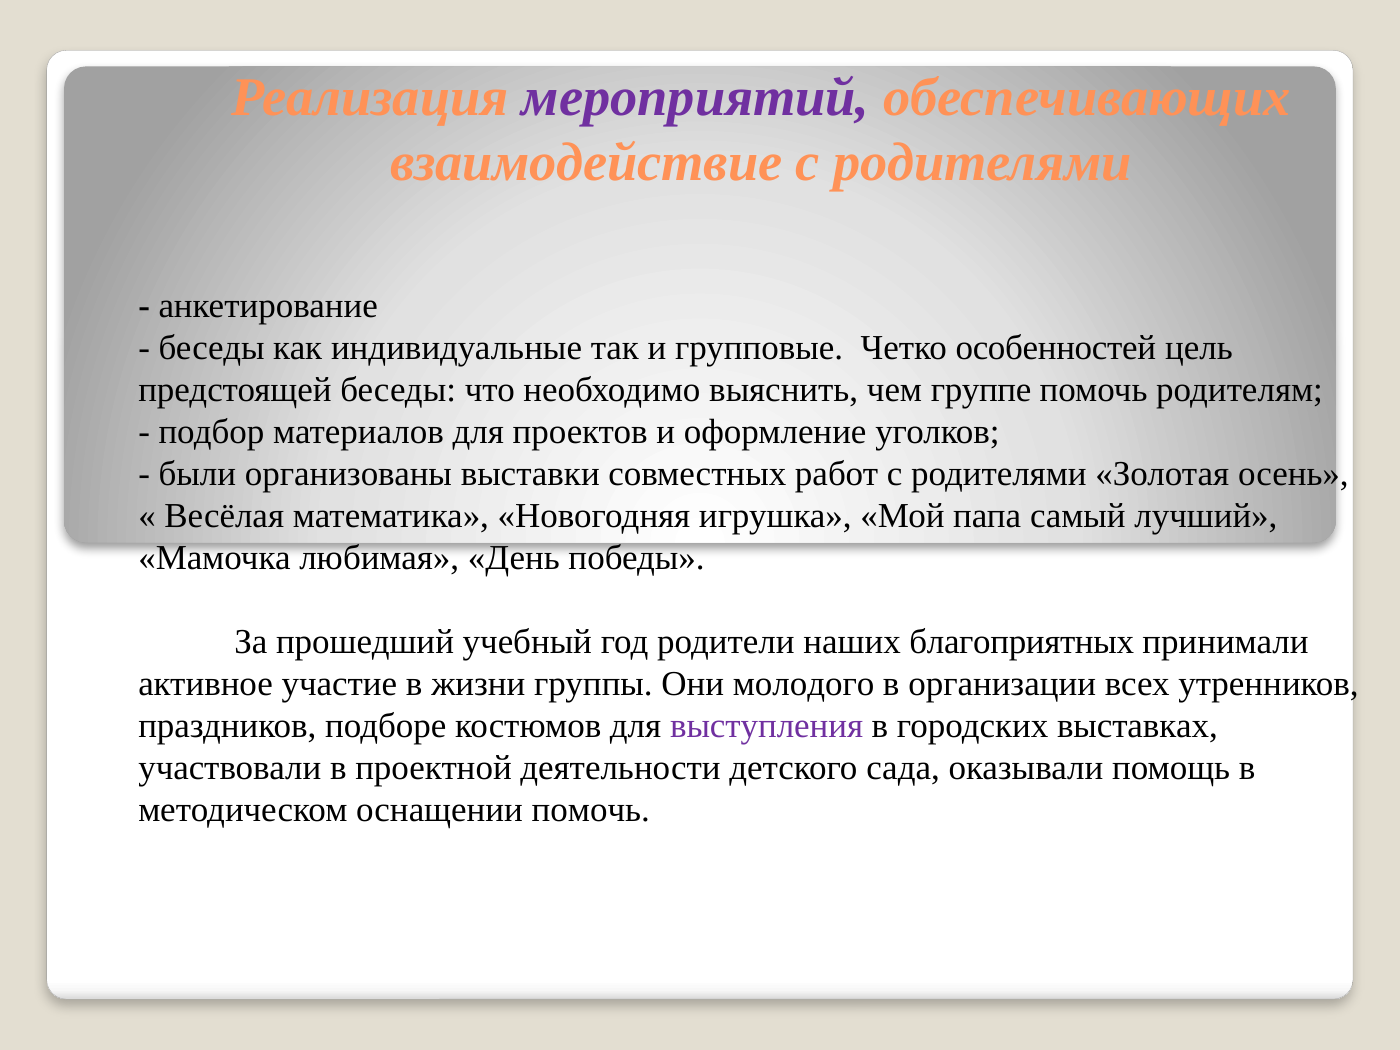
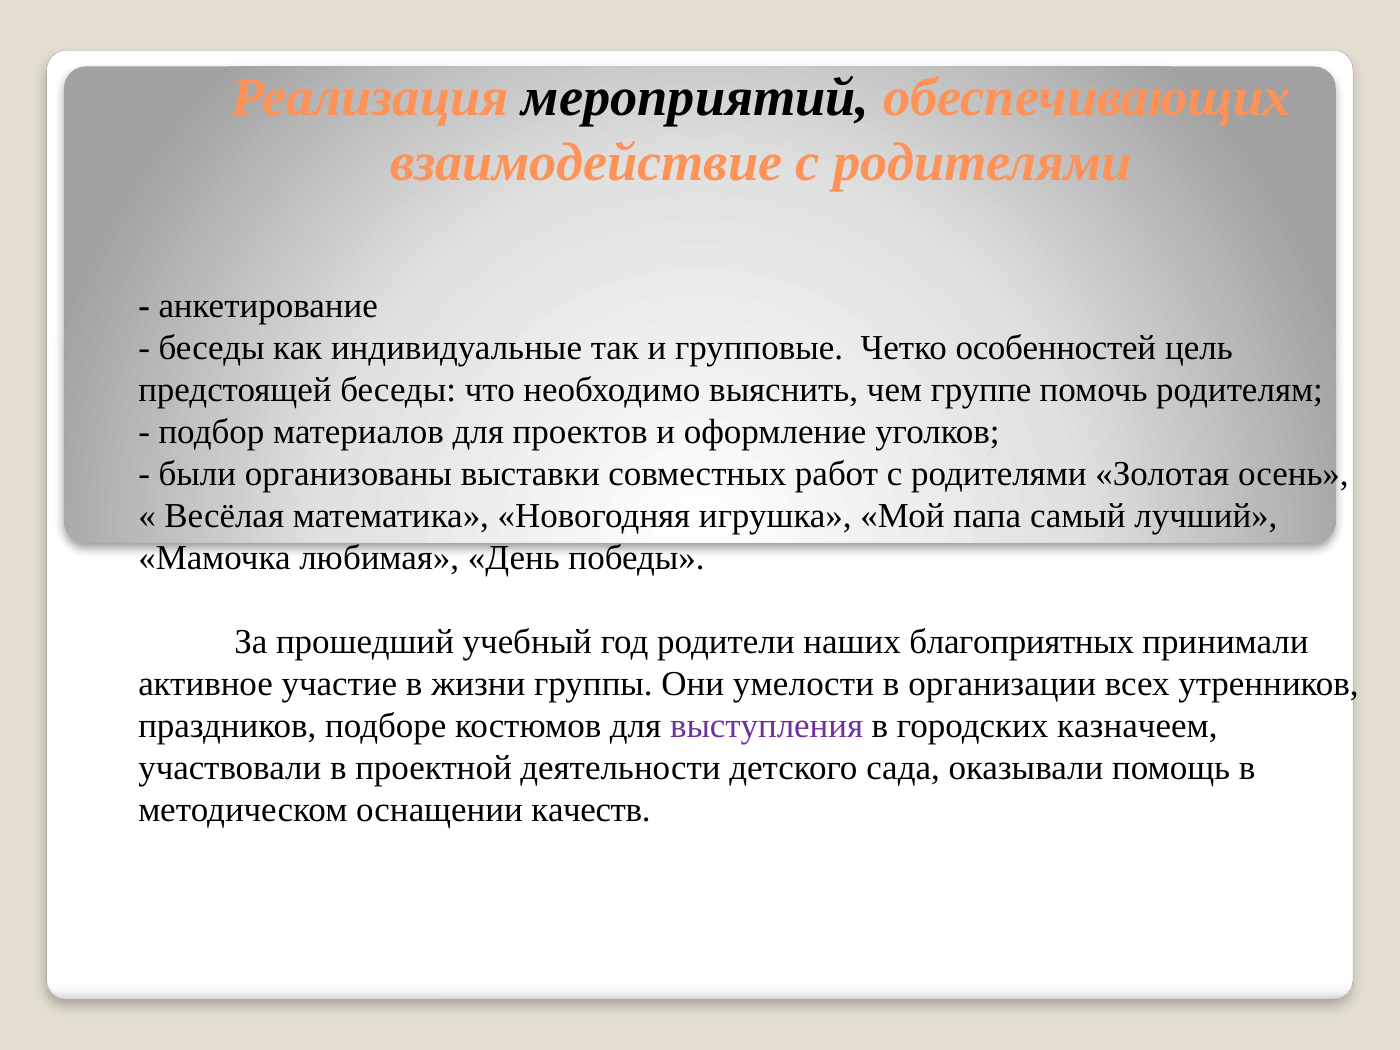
мероприятий colour: purple -> black
молодого: молодого -> умелости
выставках: выставках -> казначеем
оснащении помочь: помочь -> качеств
